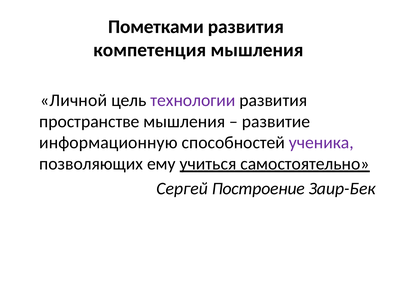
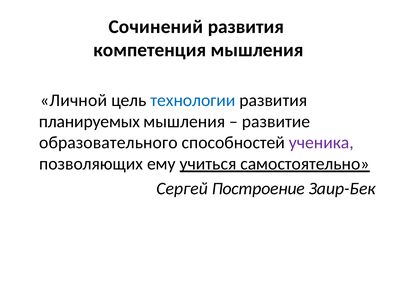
Пометками: Пометками -> Сочинений
технологии colour: purple -> blue
пространстве: пространстве -> планируемых
информационную: информационную -> образовательного
